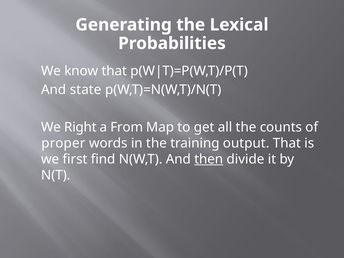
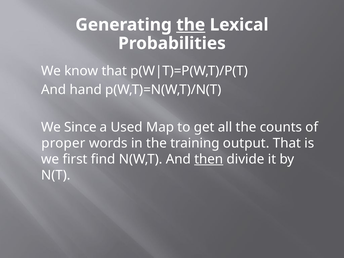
the at (191, 25) underline: none -> present
state: state -> hand
Right: Right -> Since
From: From -> Used
